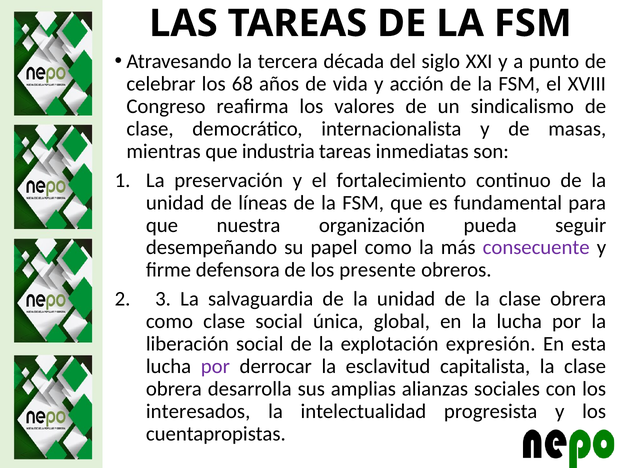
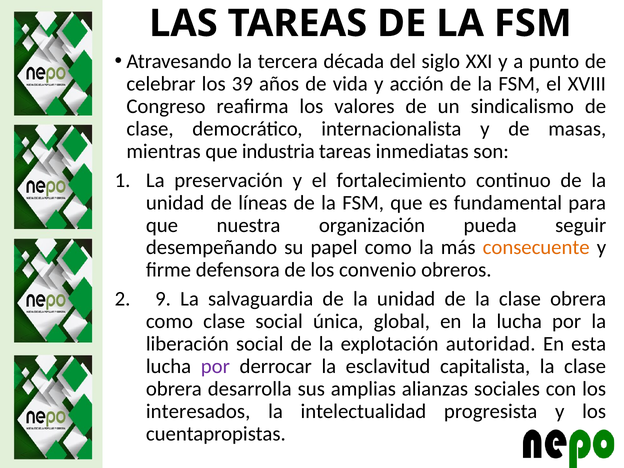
68: 68 -> 39
consecuente colour: purple -> orange
presente: presente -> convenio
3: 3 -> 9
expresión: expresión -> autoridad
